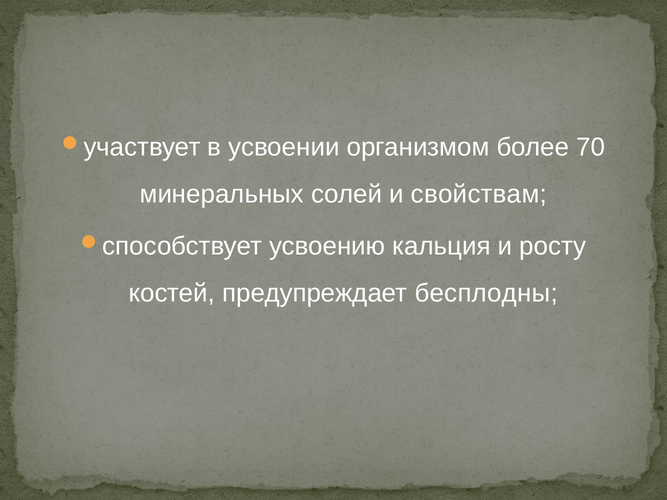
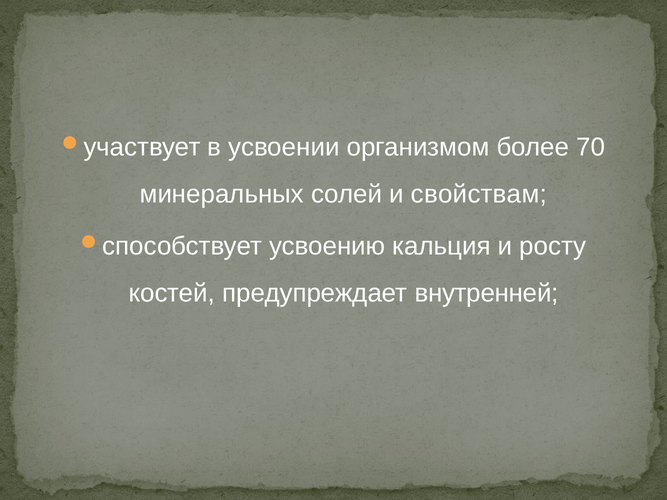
бесплодны: бесплодны -> внутренней
